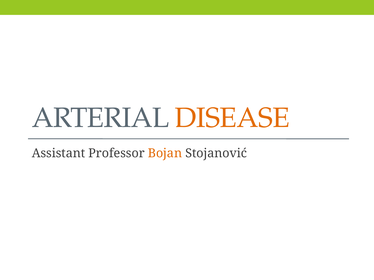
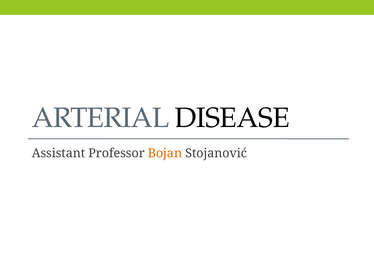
DISEASE colour: orange -> black
